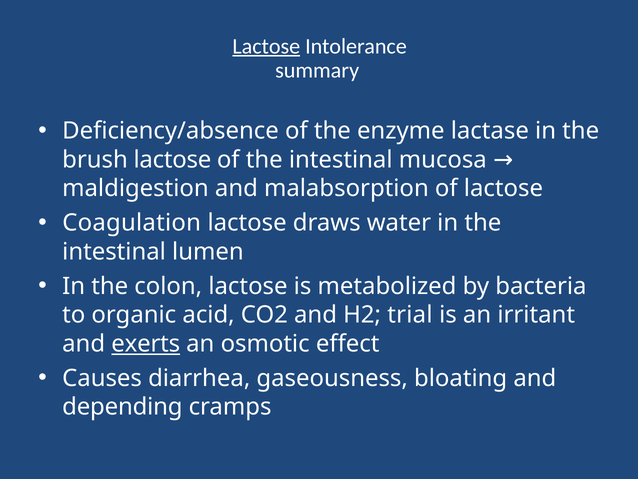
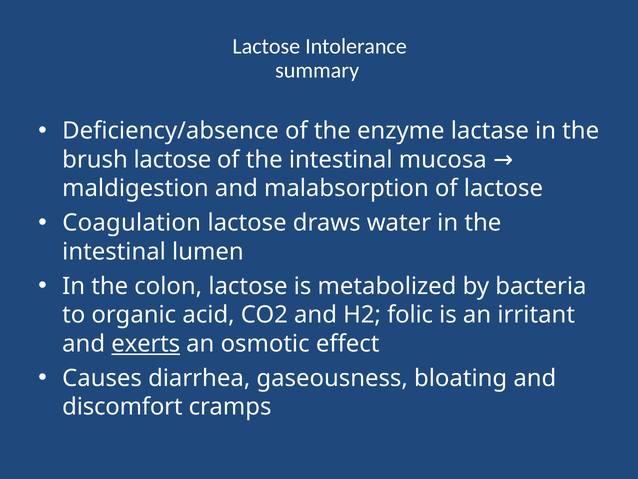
Lactose at (266, 46) underline: present -> none
trial: trial -> folic
depending: depending -> discomfort
